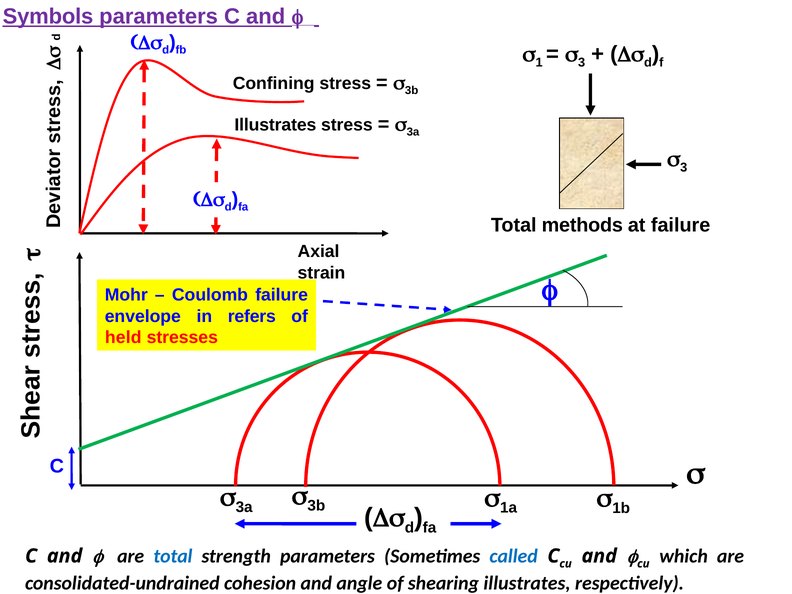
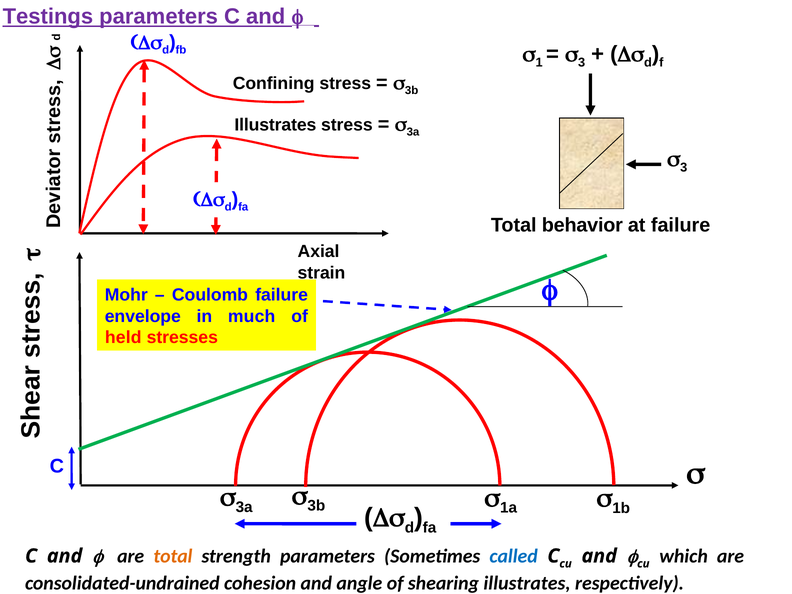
Symbols: Symbols -> Testings
methods: methods -> behavior
refers: refers -> much
total at (173, 556) colour: blue -> orange
